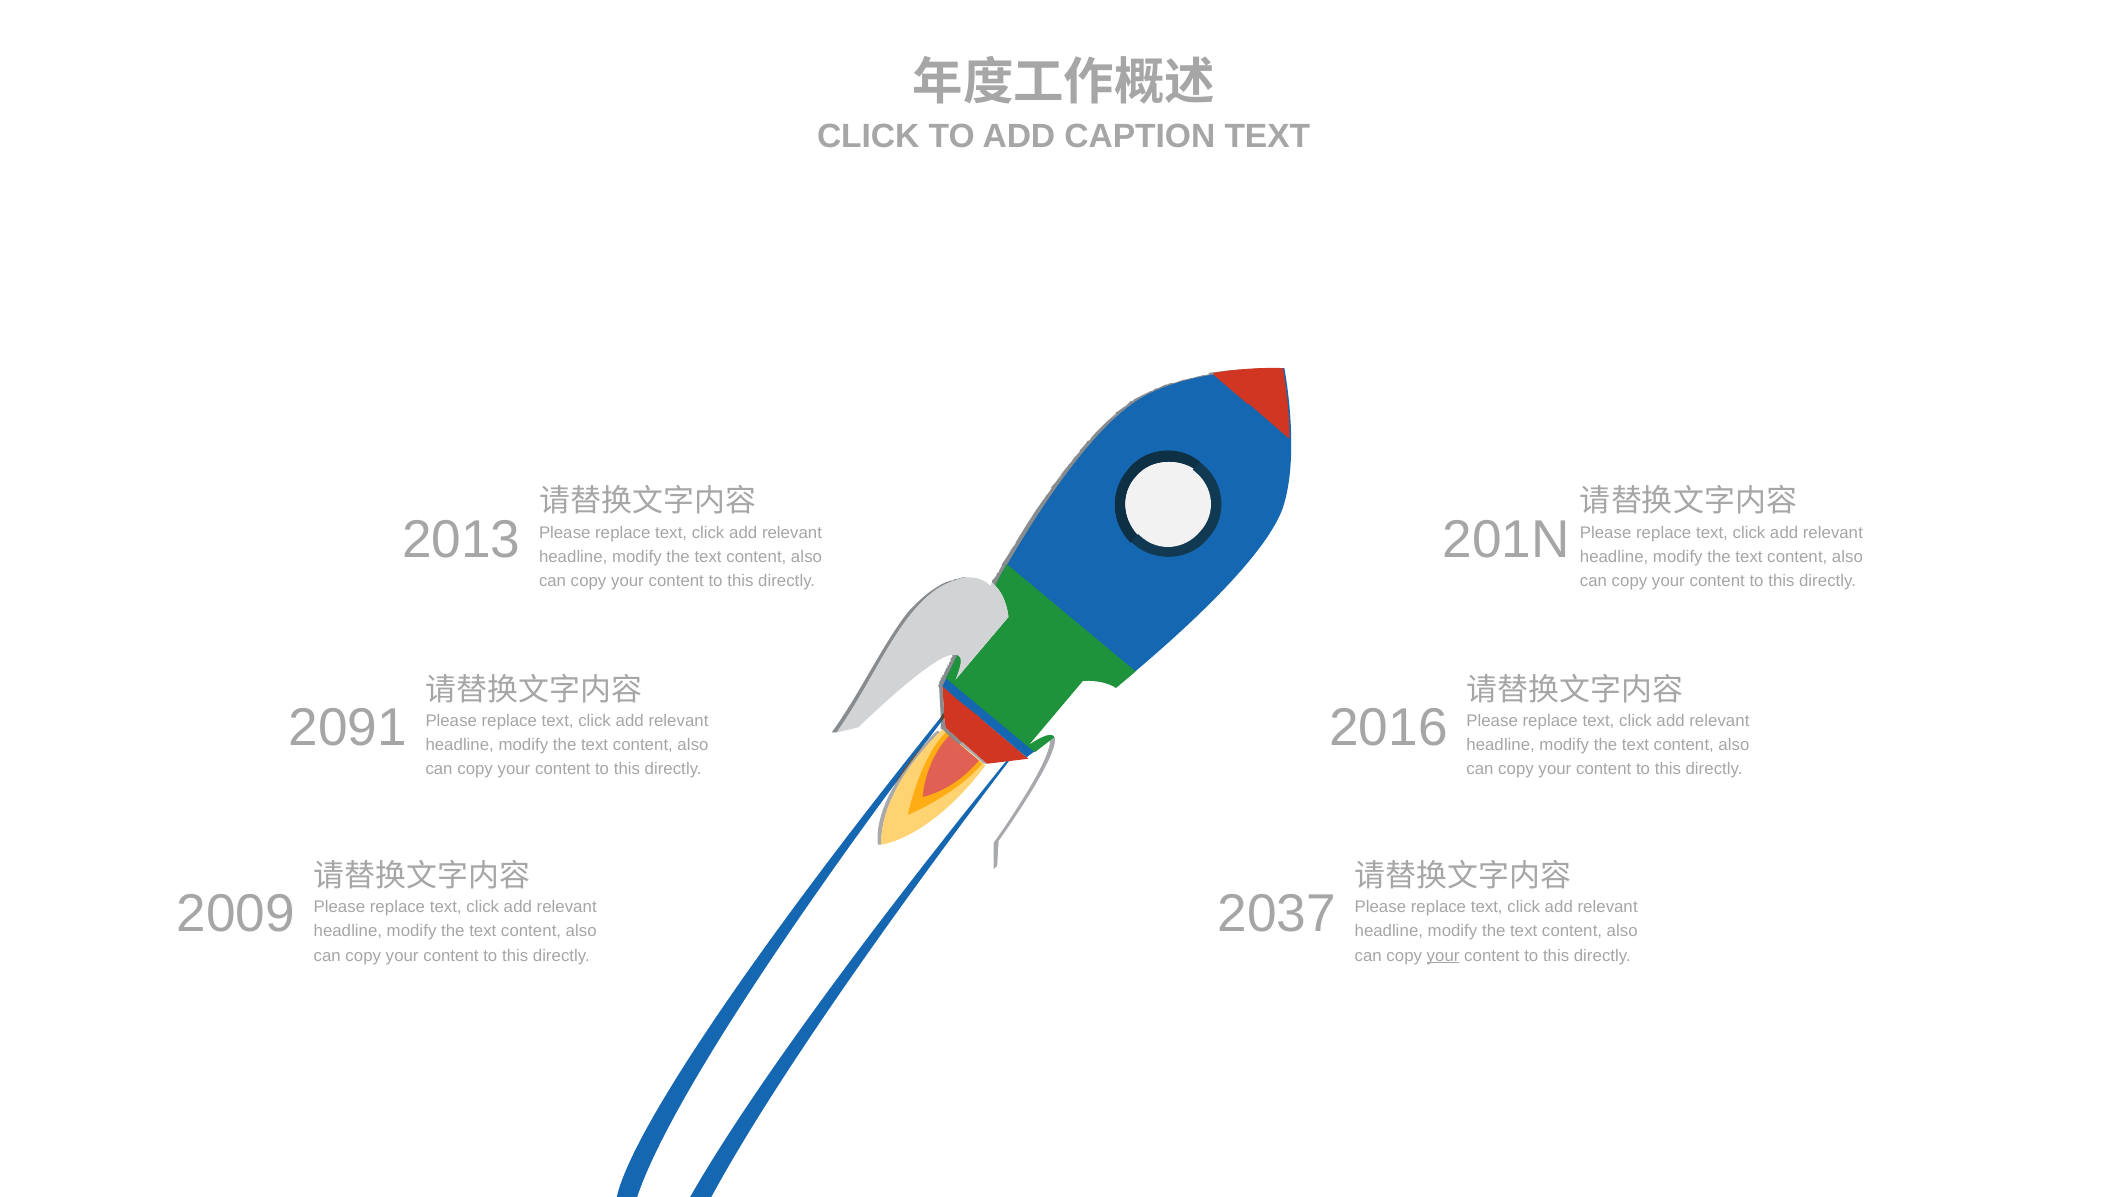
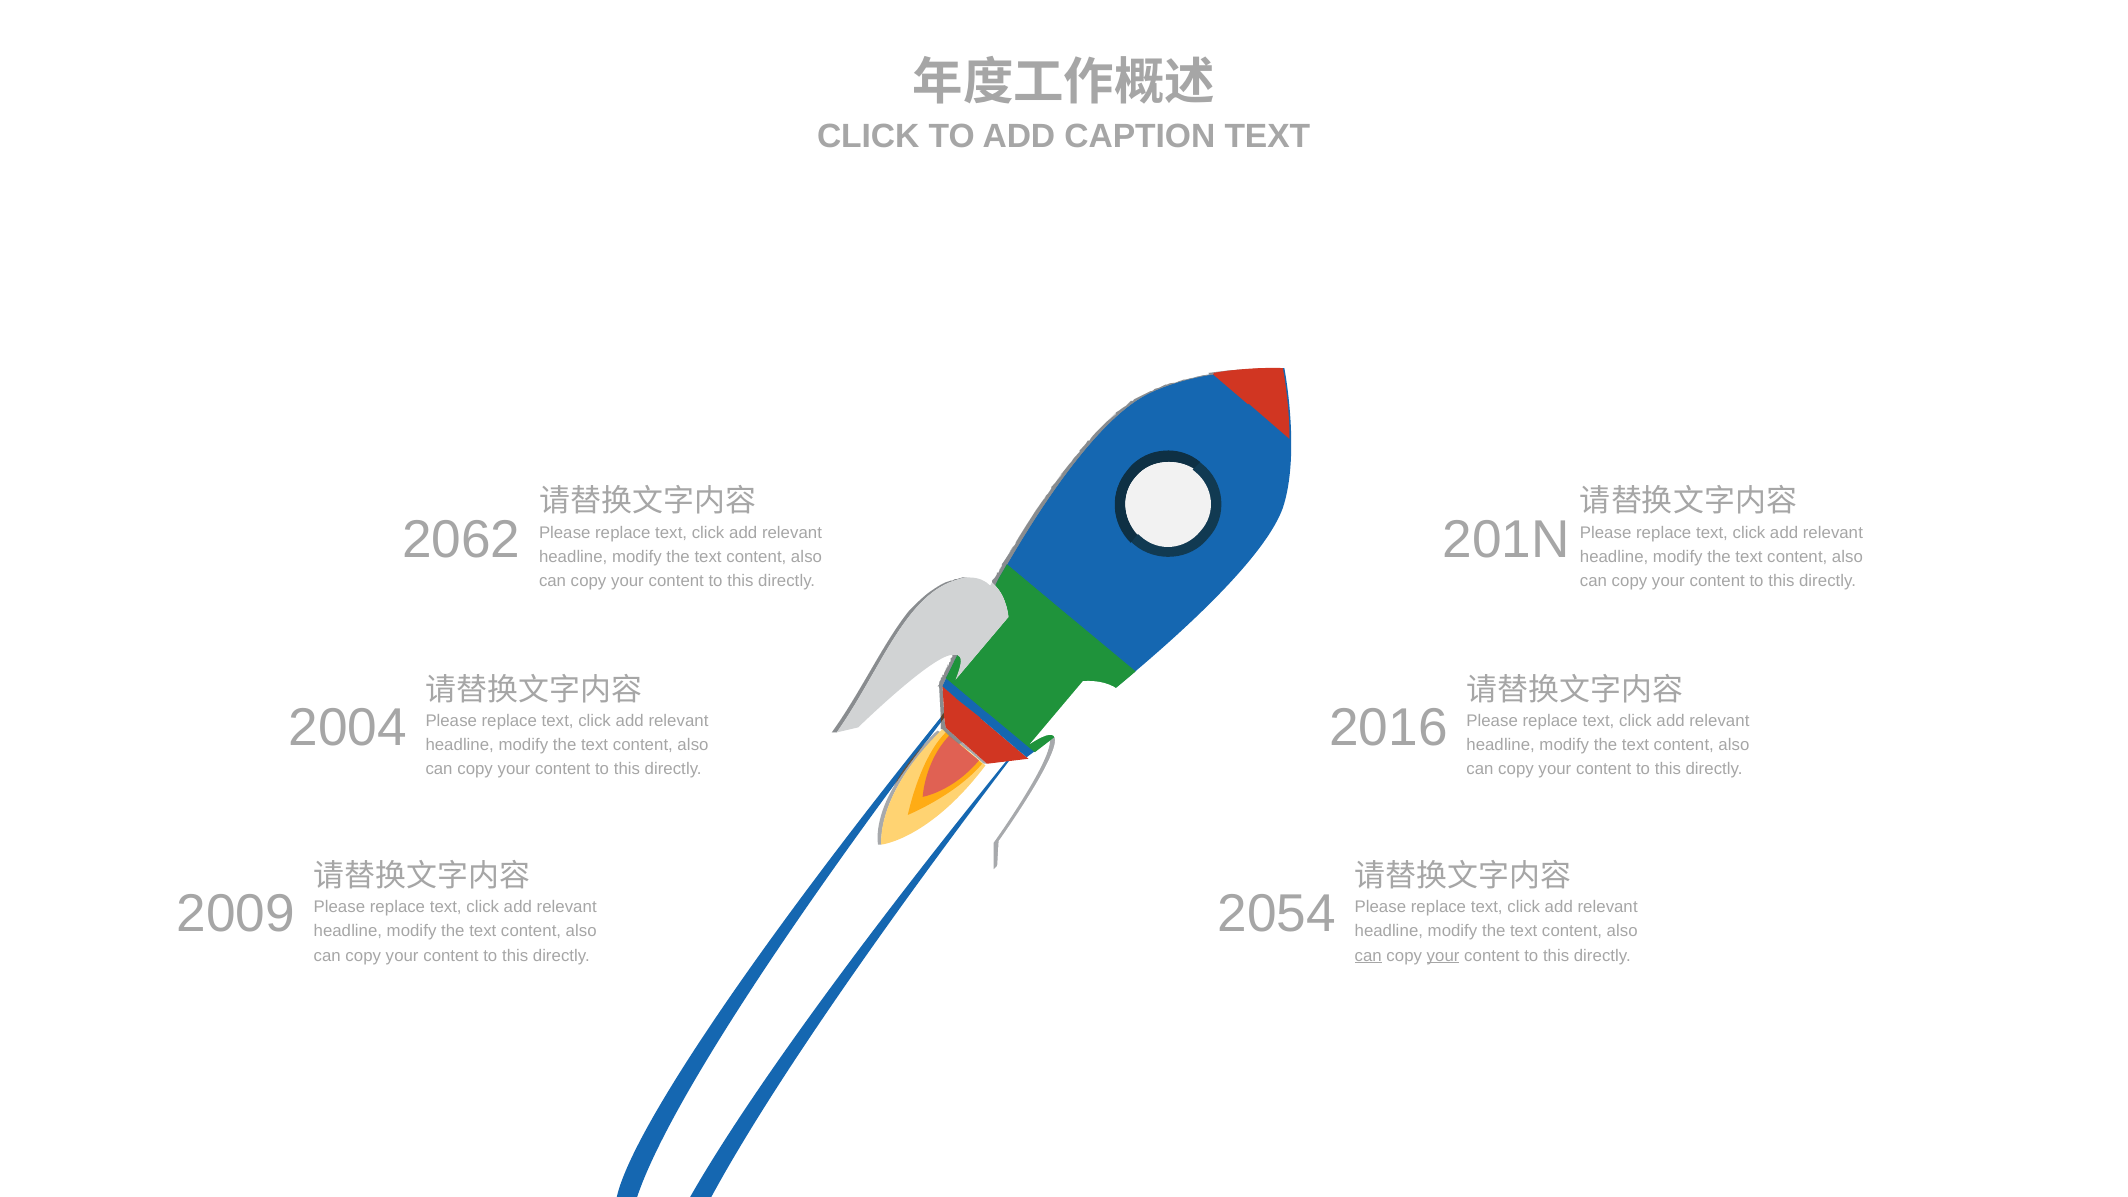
2013: 2013 -> 2062
2091: 2091 -> 2004
2037: 2037 -> 2054
can at (1368, 955) underline: none -> present
